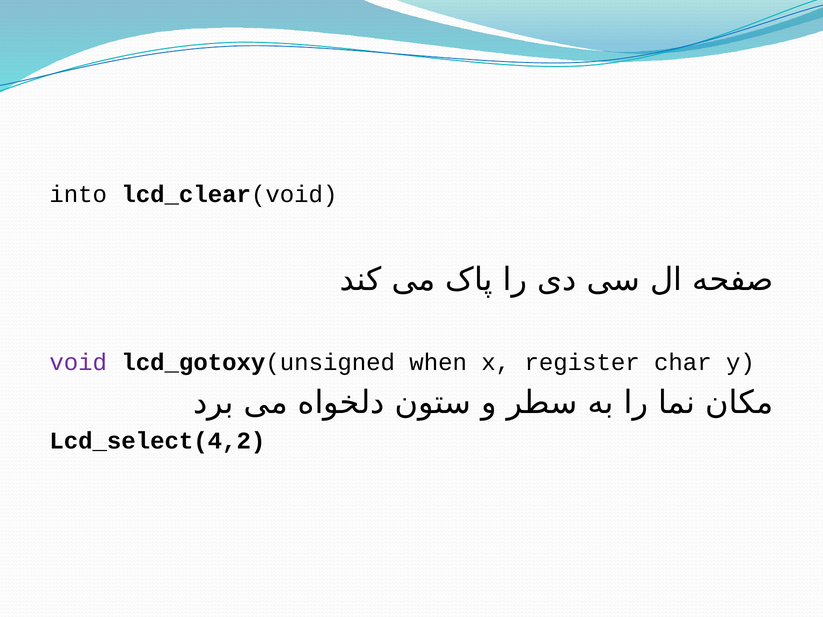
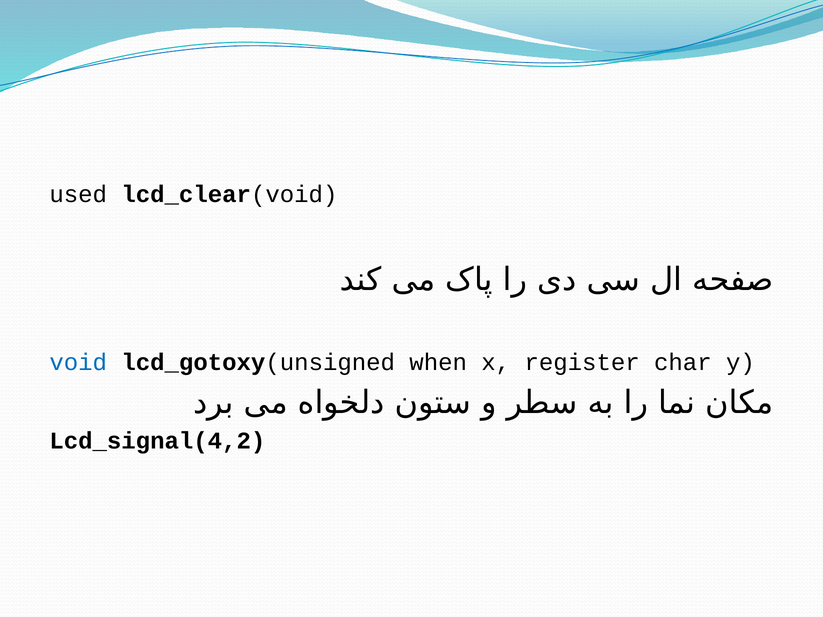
into: into -> used
void colour: purple -> blue
Lcd_select(4,2: Lcd_select(4,2 -> Lcd_signal(4,2
